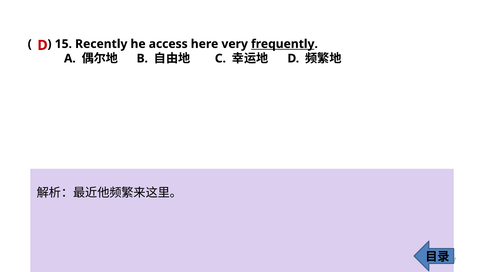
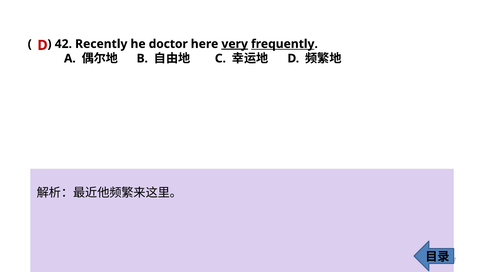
15: 15 -> 42
access: access -> doctor
very underline: none -> present
